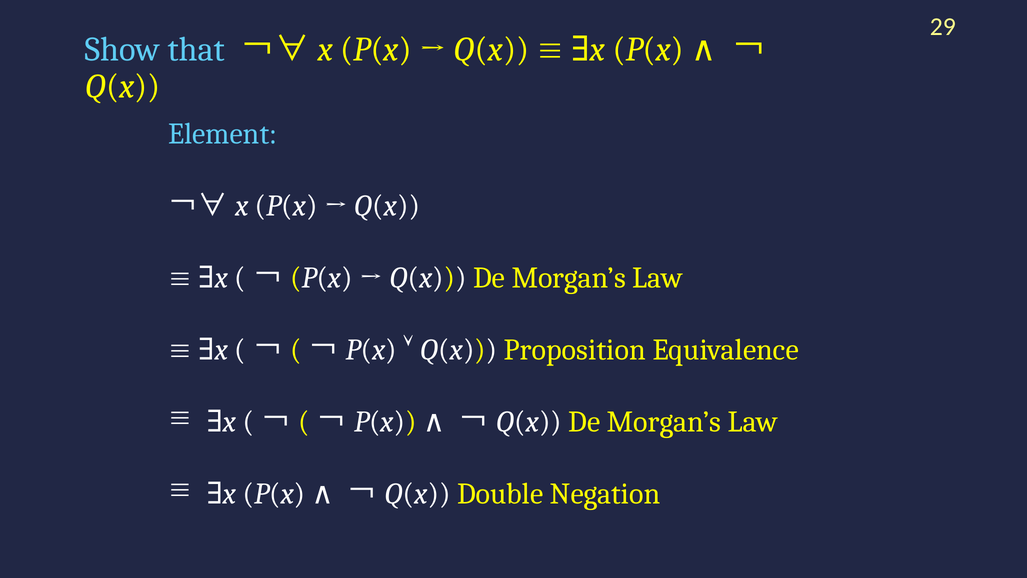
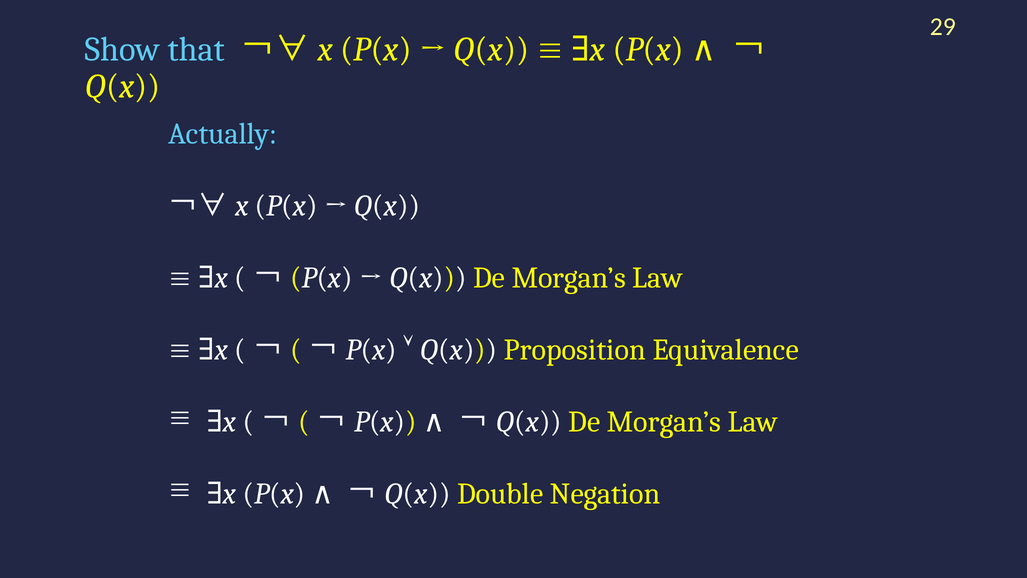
Element: Element -> Actually
